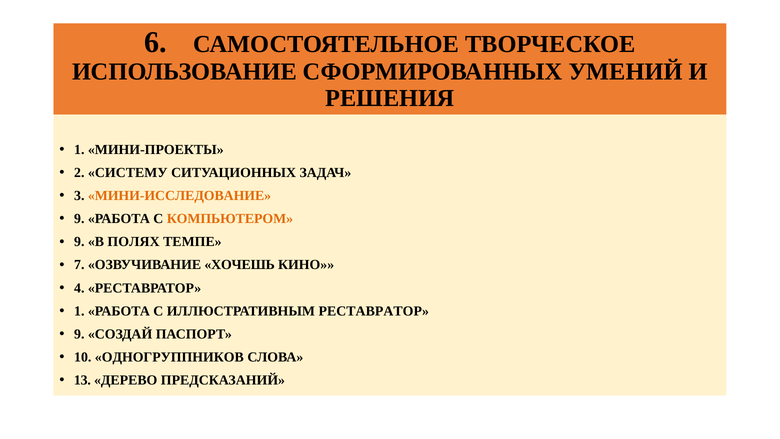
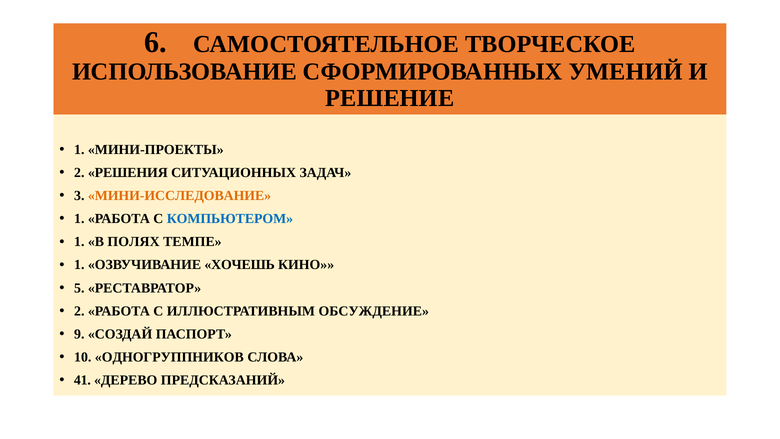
РЕШЕНИЯ: РЕШЕНИЯ -> РЕШЕНИЕ
СИСТЕМУ: СИСТЕМУ -> РЕШЕНИЯ
9 at (79, 219): 9 -> 1
КОМПЬЮТЕРОМ colour: orange -> blue
9 at (79, 242): 9 -> 1
7 at (79, 265): 7 -> 1
4: 4 -> 5
1 at (79, 311): 1 -> 2
ИЛЛЮСТРАТИВНЫМ РЕСТАВРАТОР: РЕСТАВРАТОР -> ОБСУЖДЕНИЕ
13: 13 -> 41
